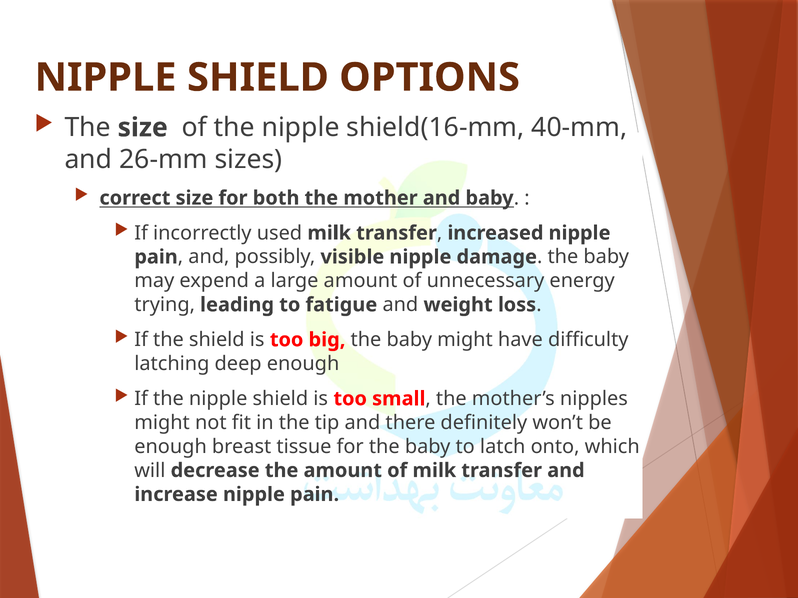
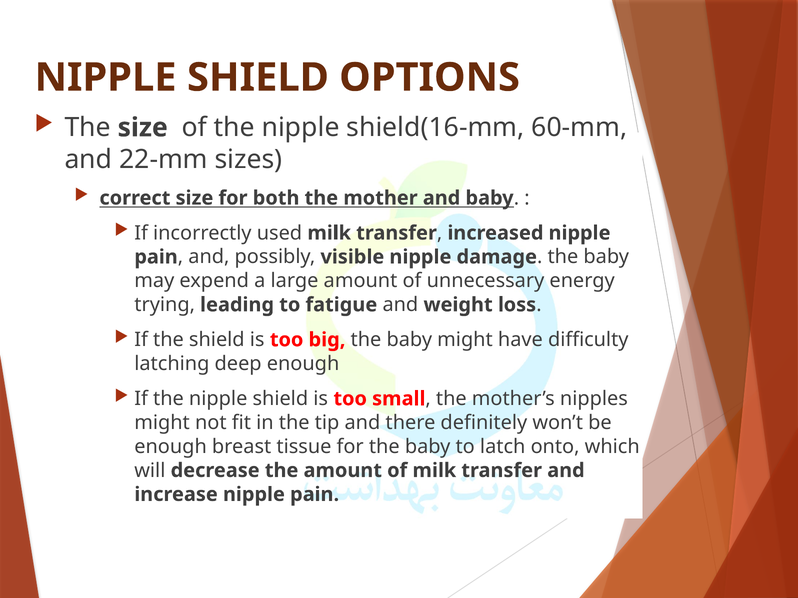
40-mm: 40-mm -> 60-mm
26-mm: 26-mm -> 22-mm
